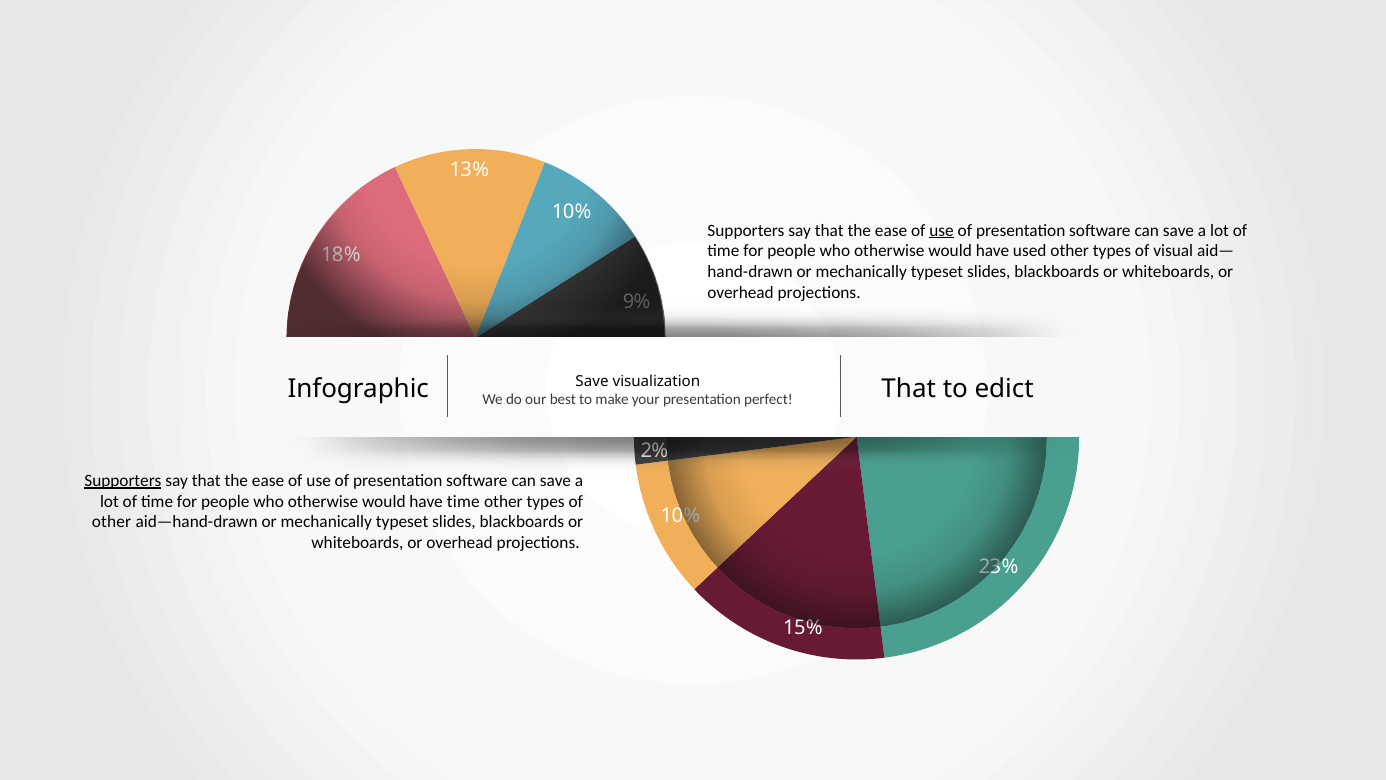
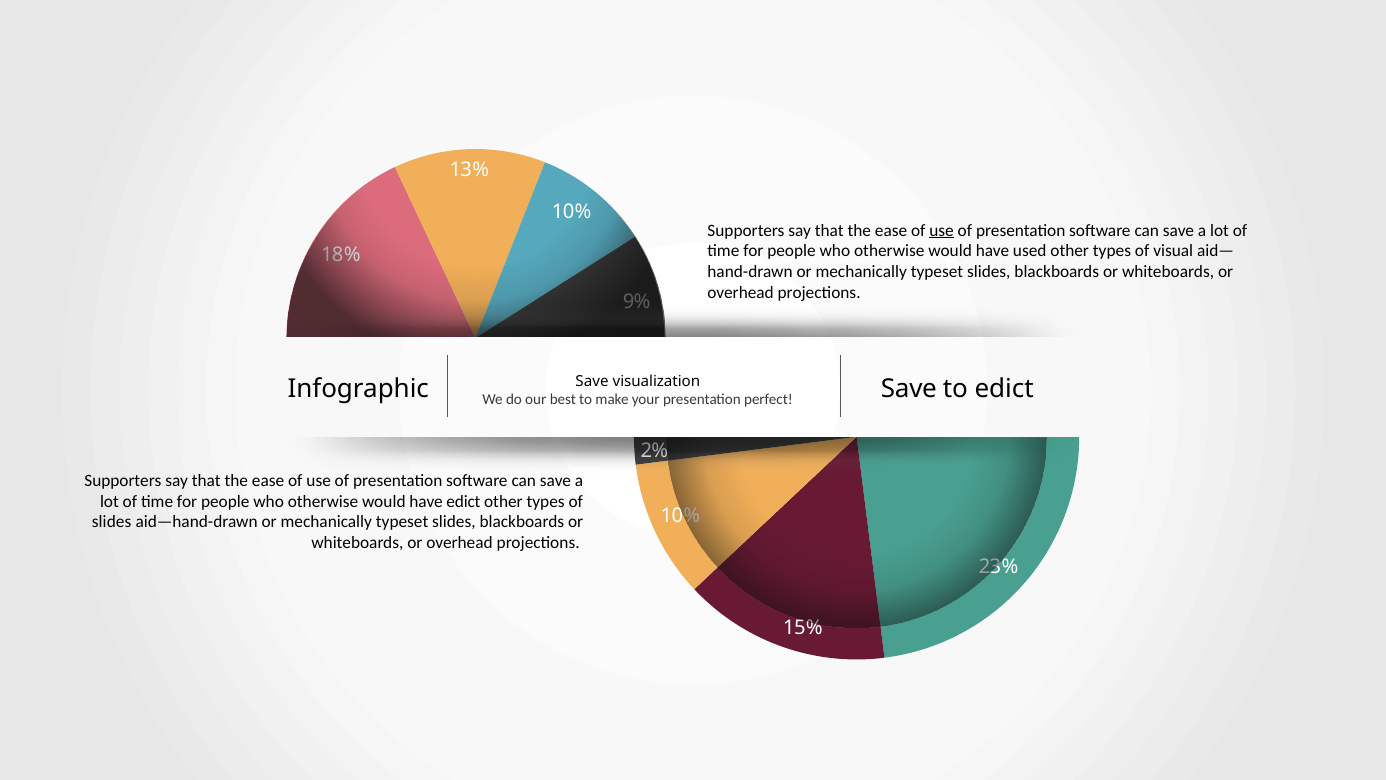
perfect That: That -> Save
Supporters at (123, 480) underline: present -> none
have time: time -> edict
other at (112, 522): other -> slides
